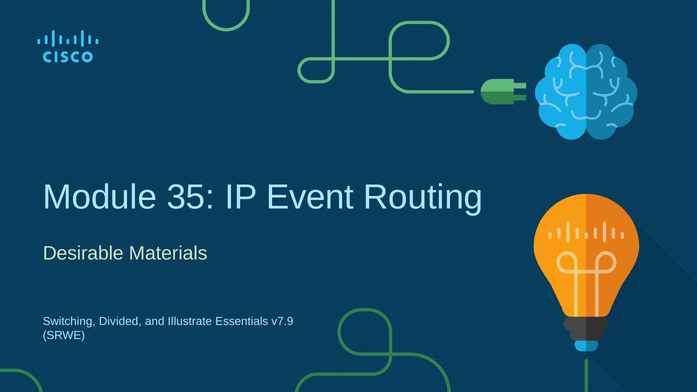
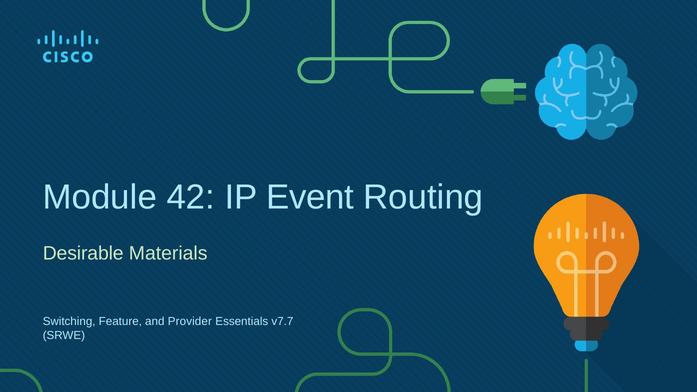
35: 35 -> 42
Divided: Divided -> Feature
Illustrate: Illustrate -> Provider
v7.9: v7.9 -> v7.7
